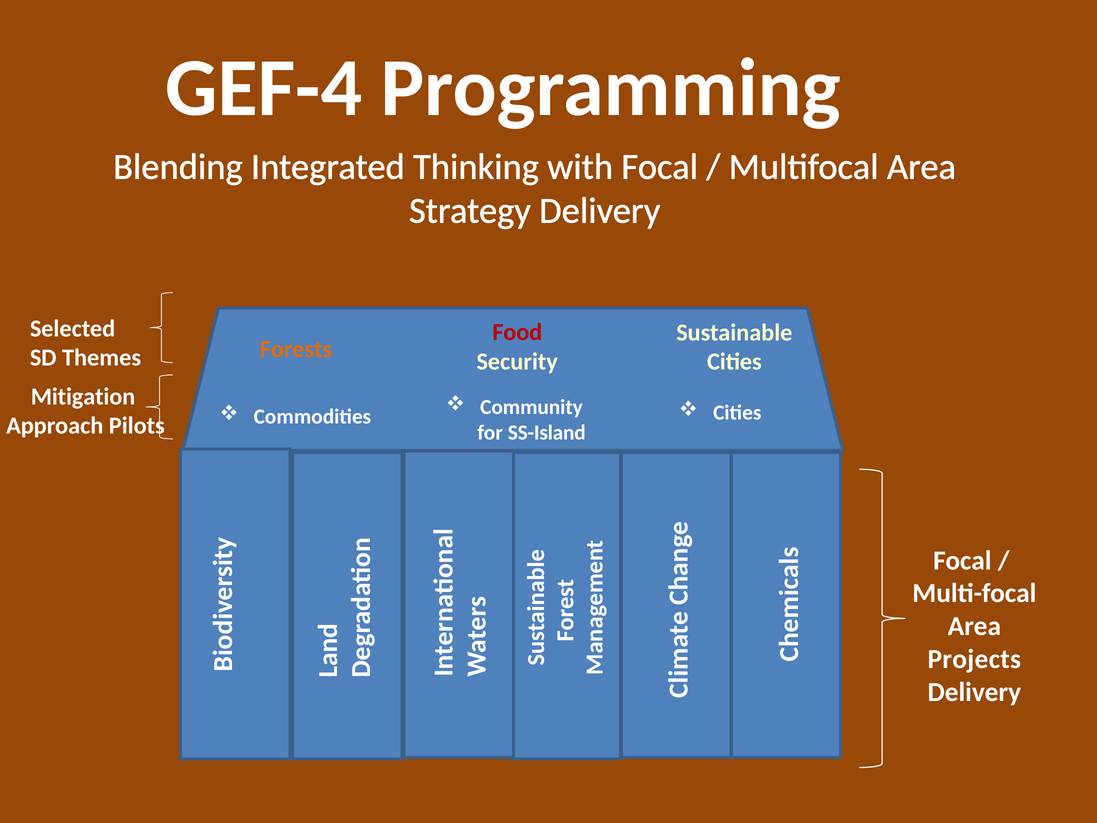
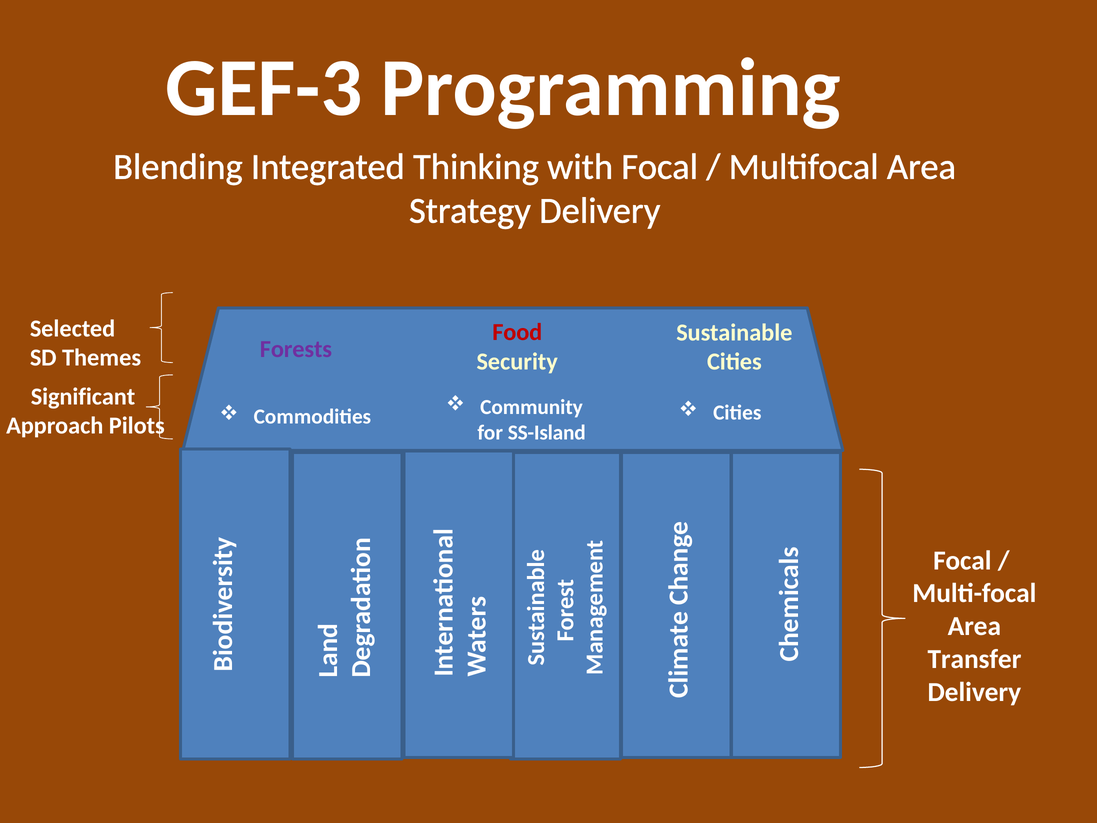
GEF-4: GEF-4 -> GEF-3
Forests colour: orange -> purple
Mitigation: Mitigation -> Significant
Projects: Projects -> Transfer
